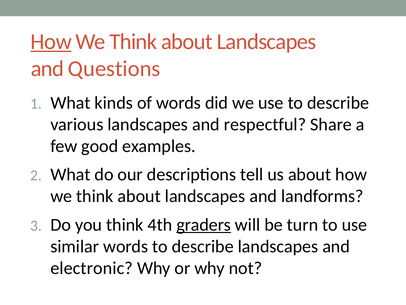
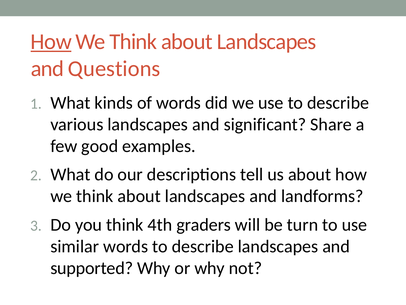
respectful: respectful -> significant
graders underline: present -> none
electronic: electronic -> supported
